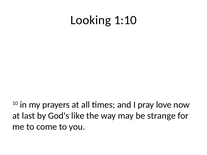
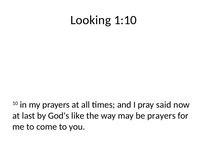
love: love -> said
be strange: strange -> prayers
